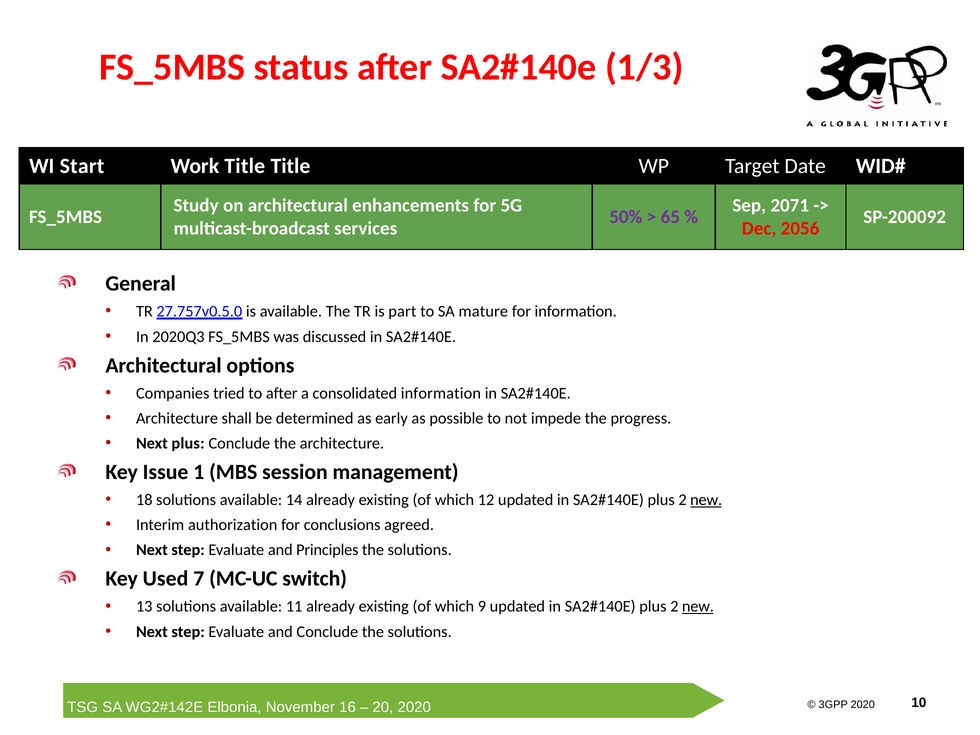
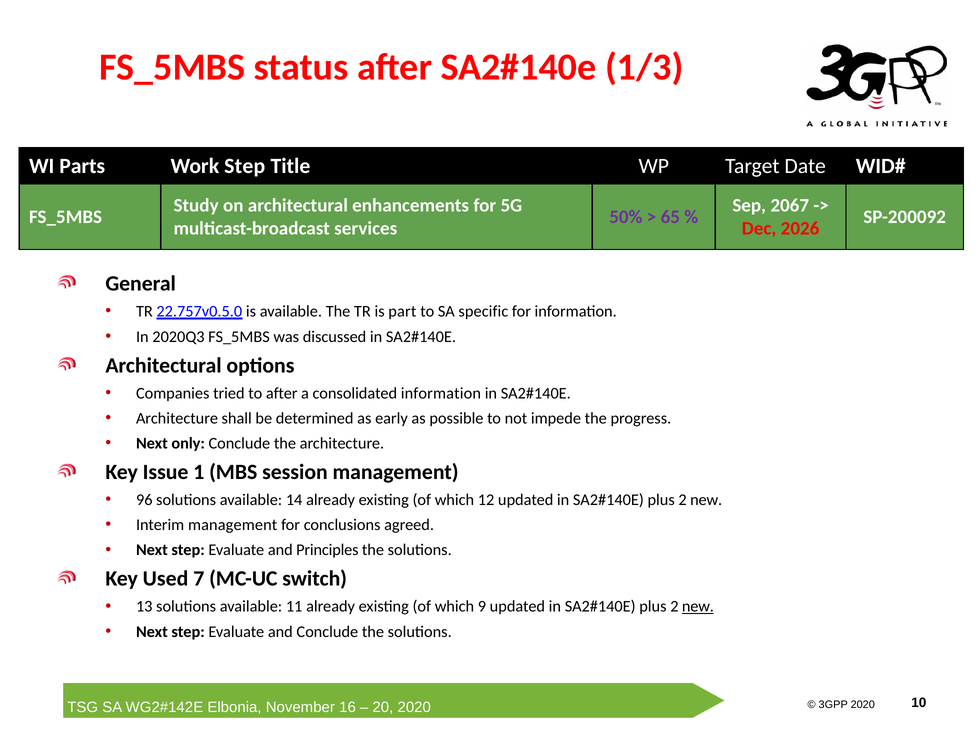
Start: Start -> Parts
Work Title: Title -> Step
2071: 2071 -> 2067
2056: 2056 -> 2026
27.757v0.5.0: 27.757v0.5.0 -> 22.757v0.5.0
mature: mature -> specific
Next plus: plus -> only
18: 18 -> 96
new at (706, 500) underline: present -> none
Interim authorization: authorization -> management
